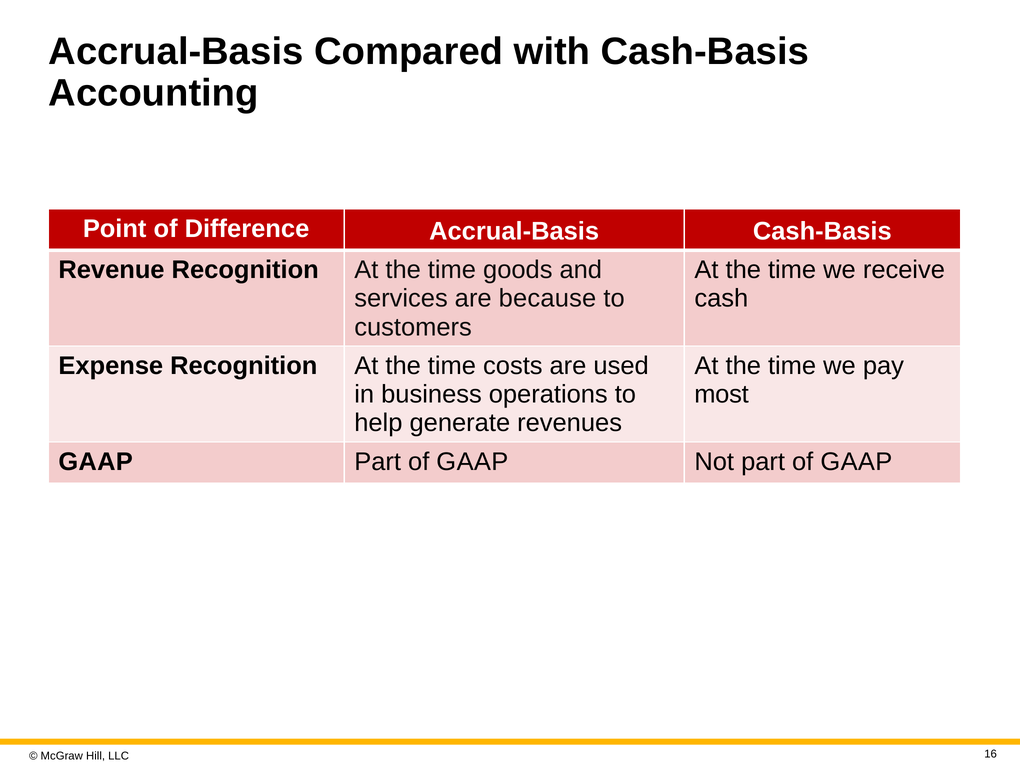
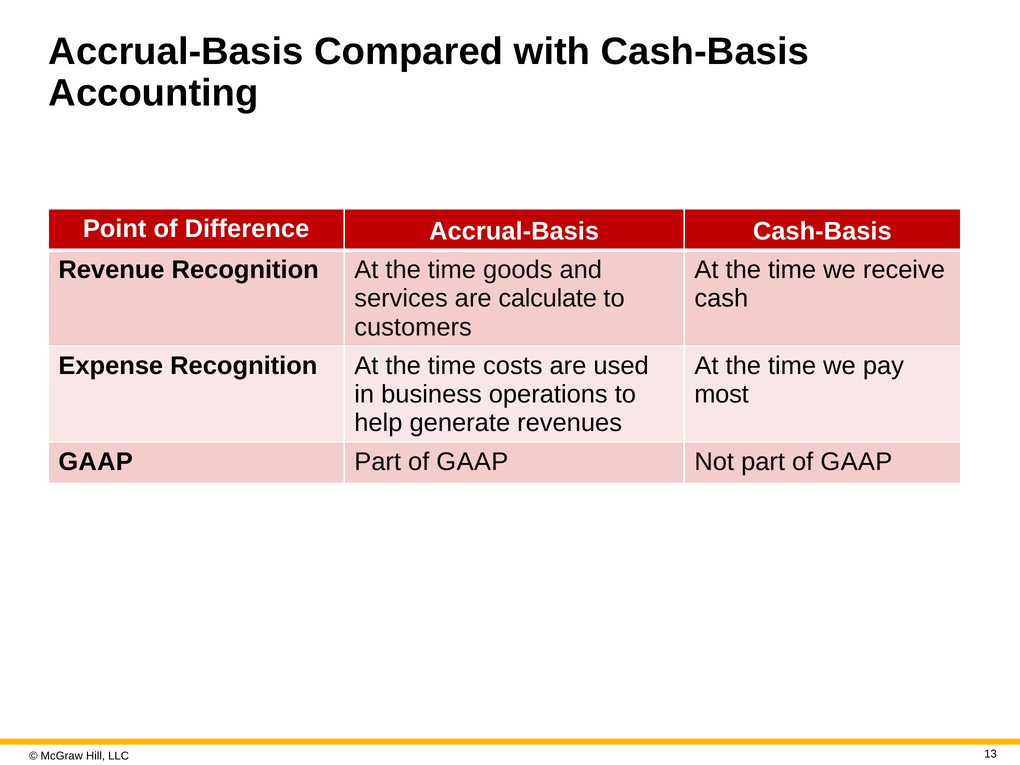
because: because -> calculate
16: 16 -> 13
